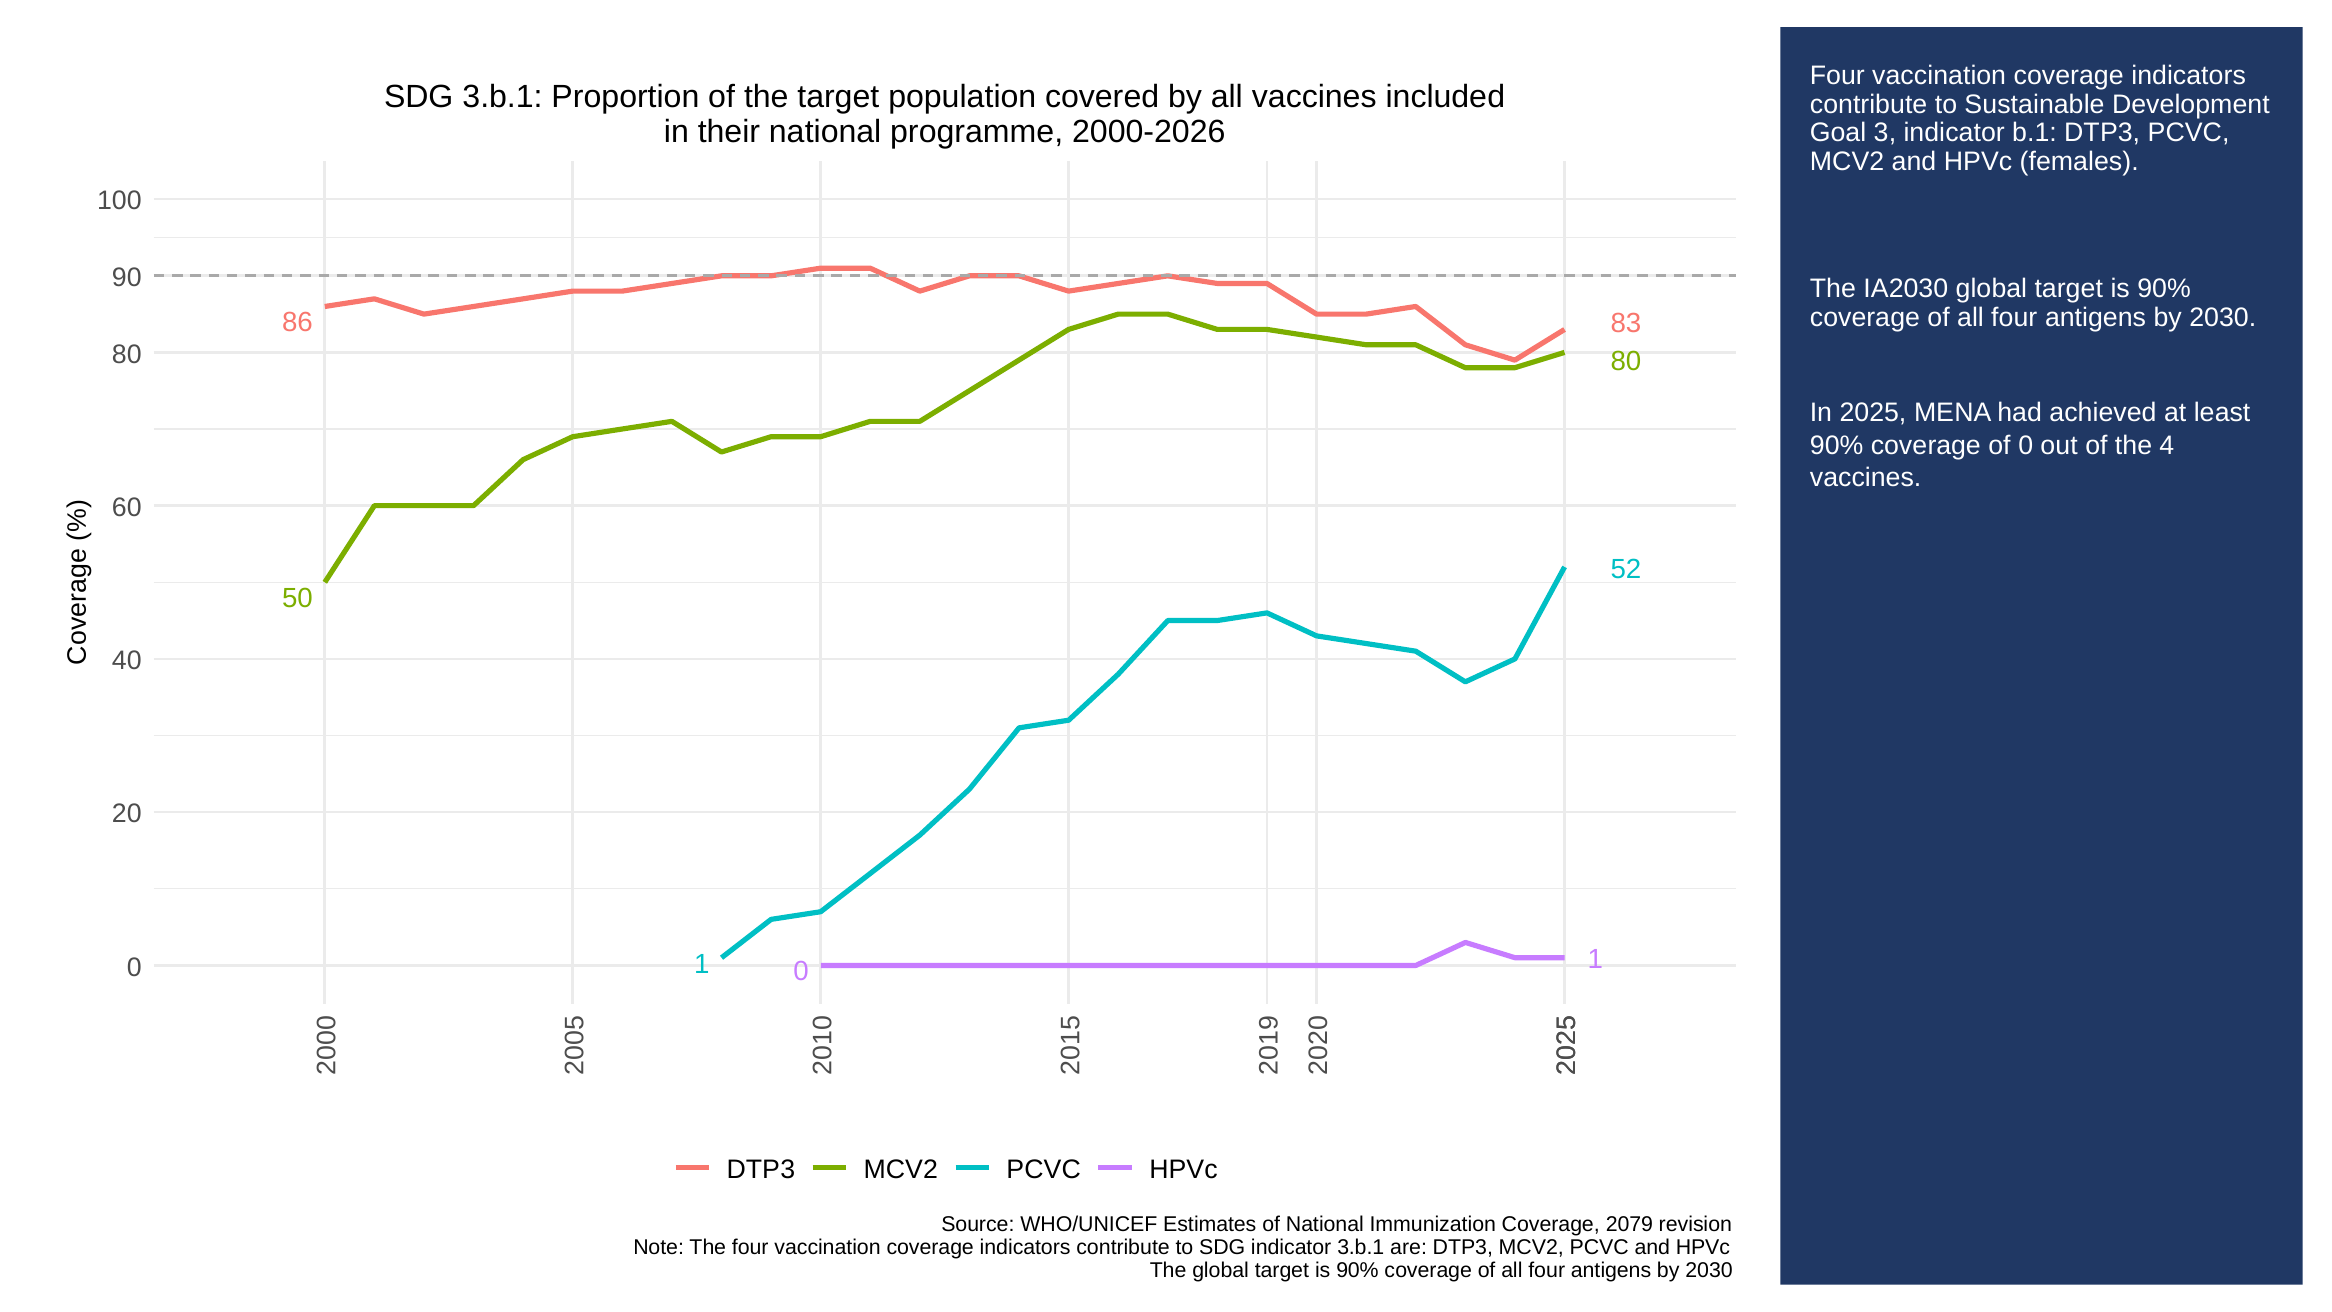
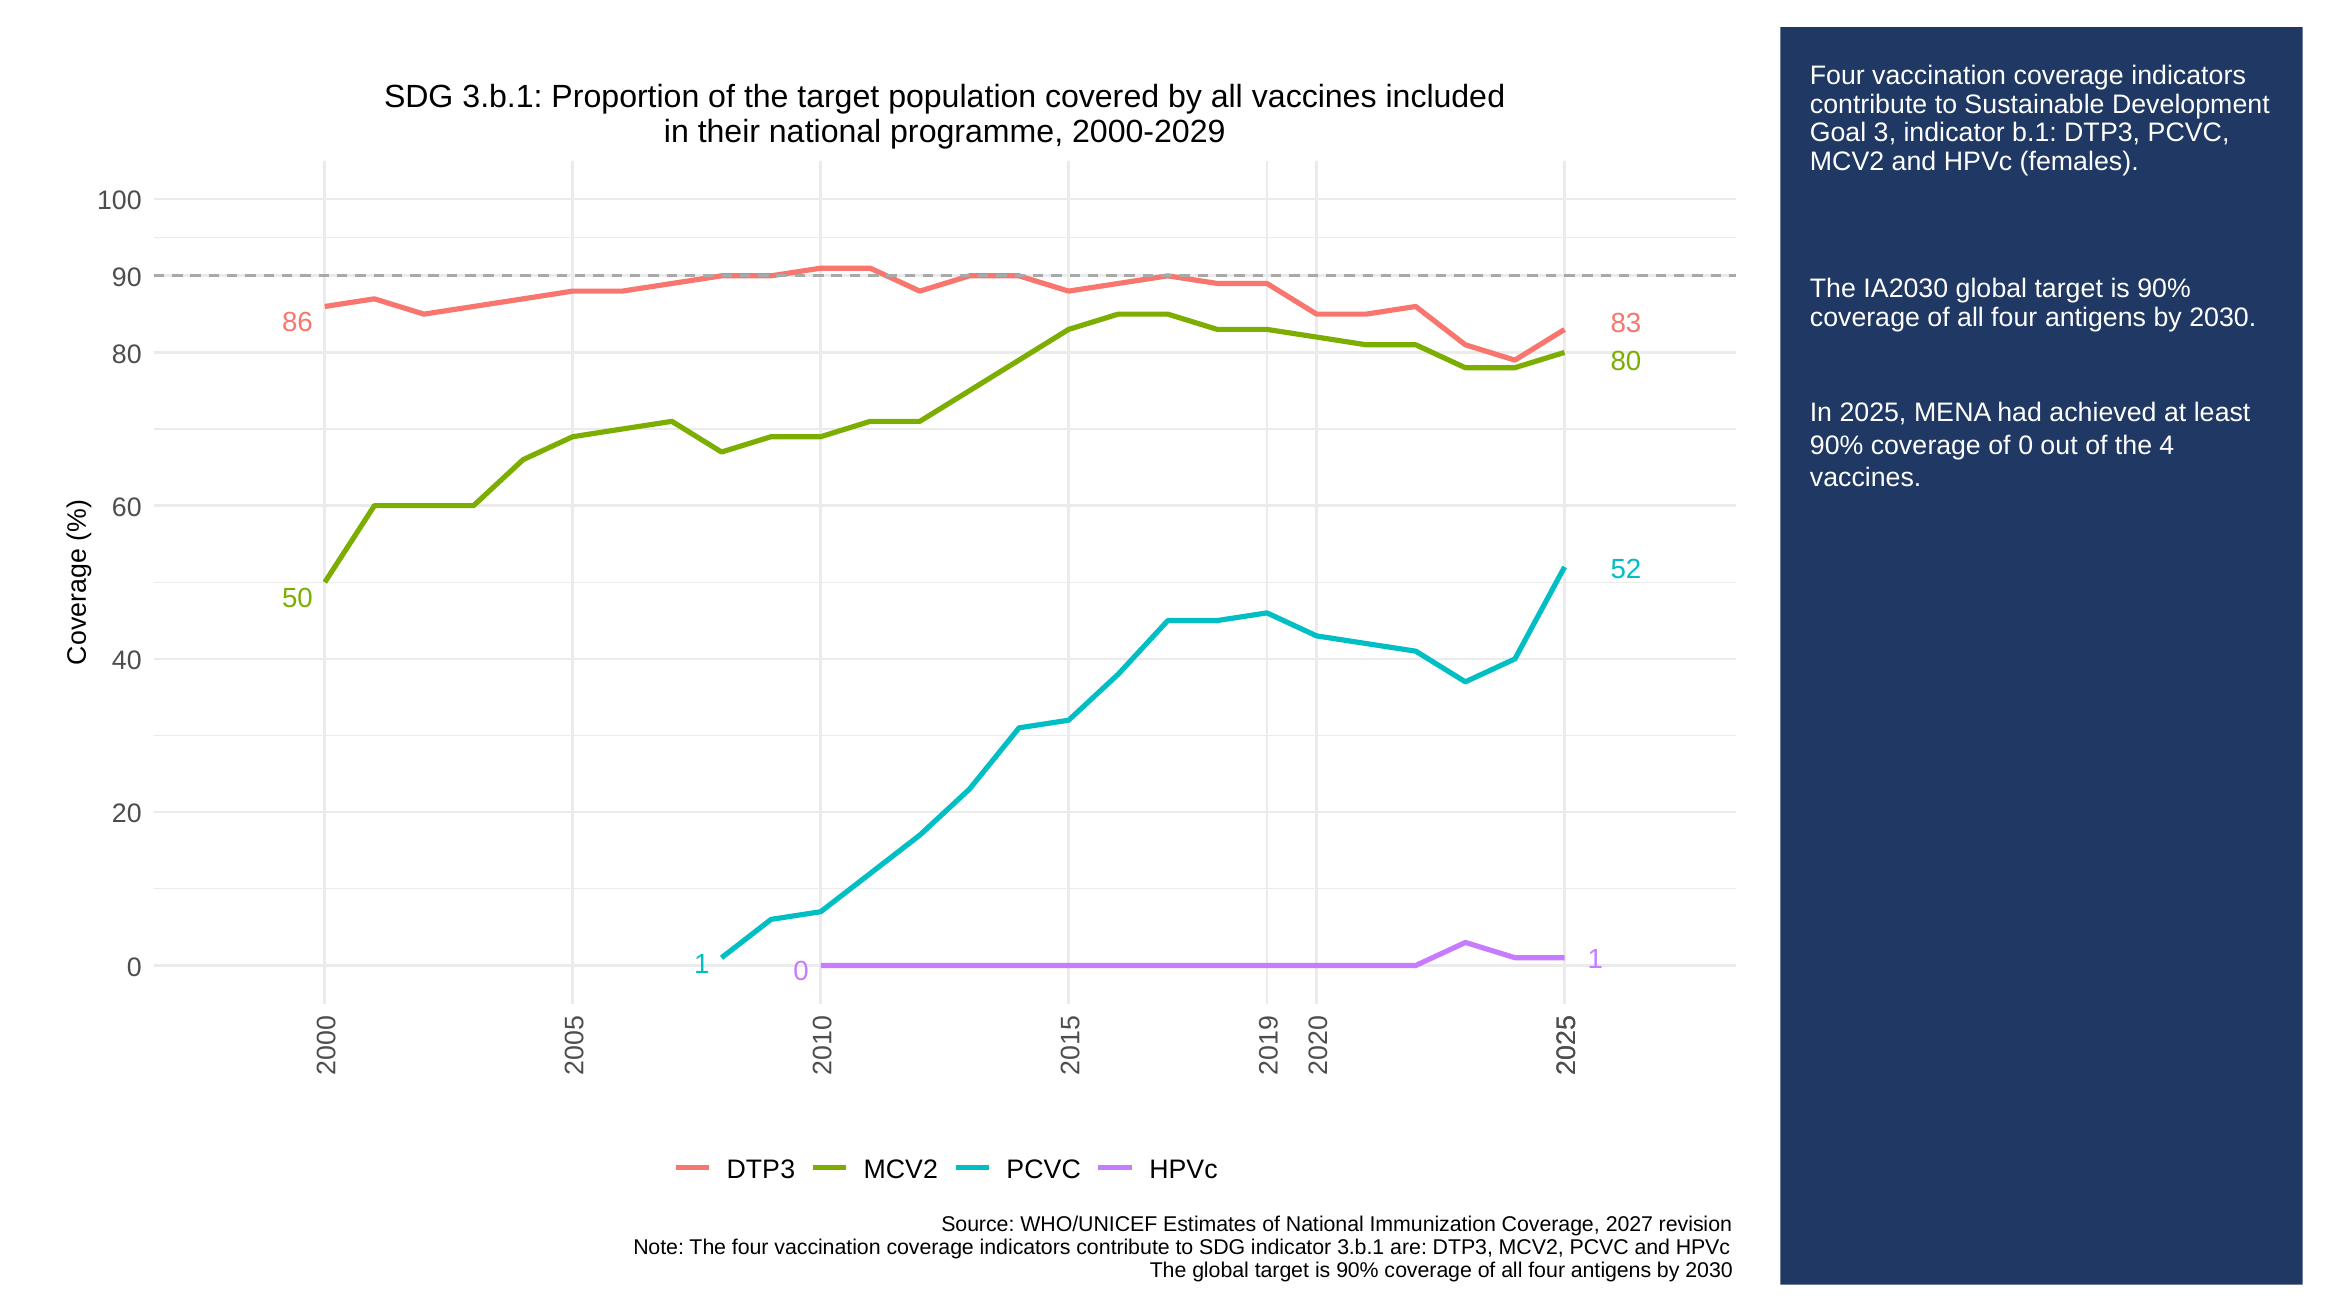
2000-2026: 2000-2026 -> 2000-2029
2079: 2079 -> 2027
